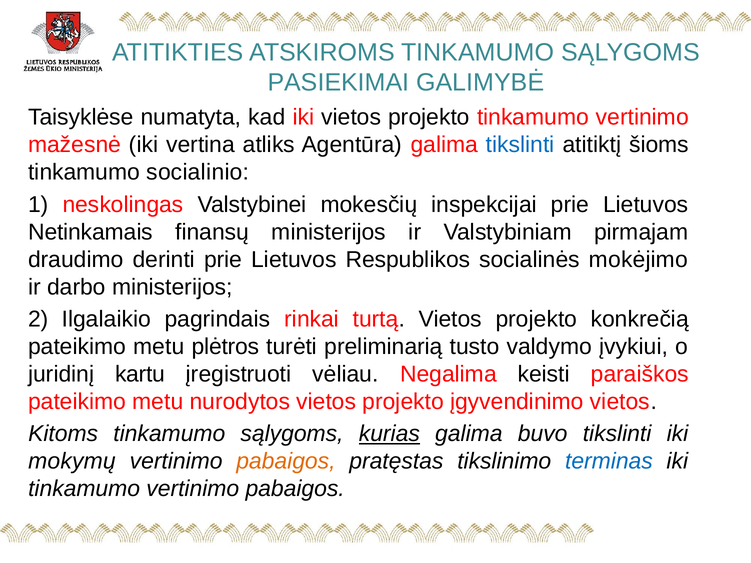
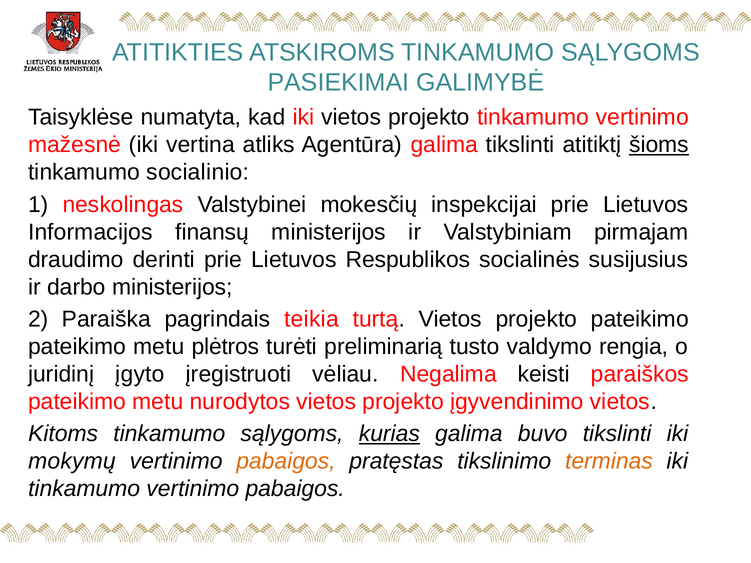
tikslinti at (520, 145) colour: blue -> black
šioms underline: none -> present
Netinkamais: Netinkamais -> Informacijos
mokėjimo: mokėjimo -> susijusius
Ilgalaikio: Ilgalaikio -> Paraiška
rinkai: rinkai -> teikia
projekto konkrečią: konkrečią -> pateikimo
įvykiui: įvykiui -> rengia
kartu: kartu -> įgyto
terminas colour: blue -> orange
